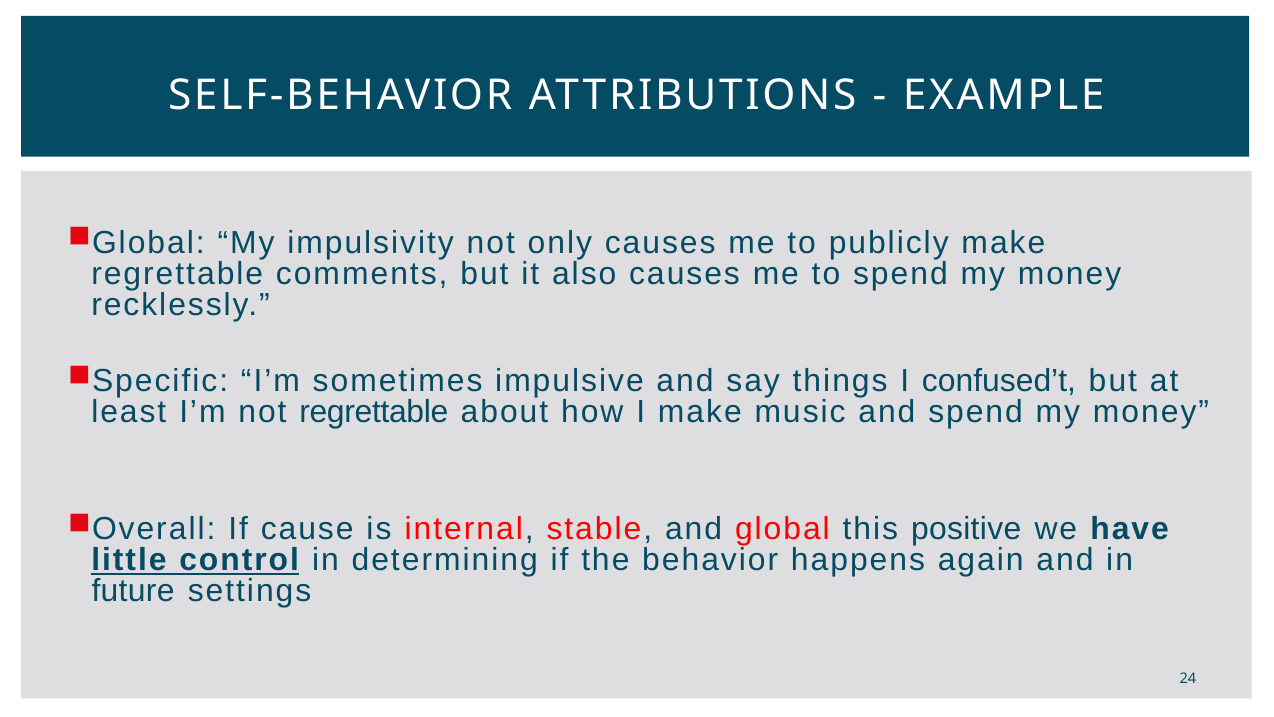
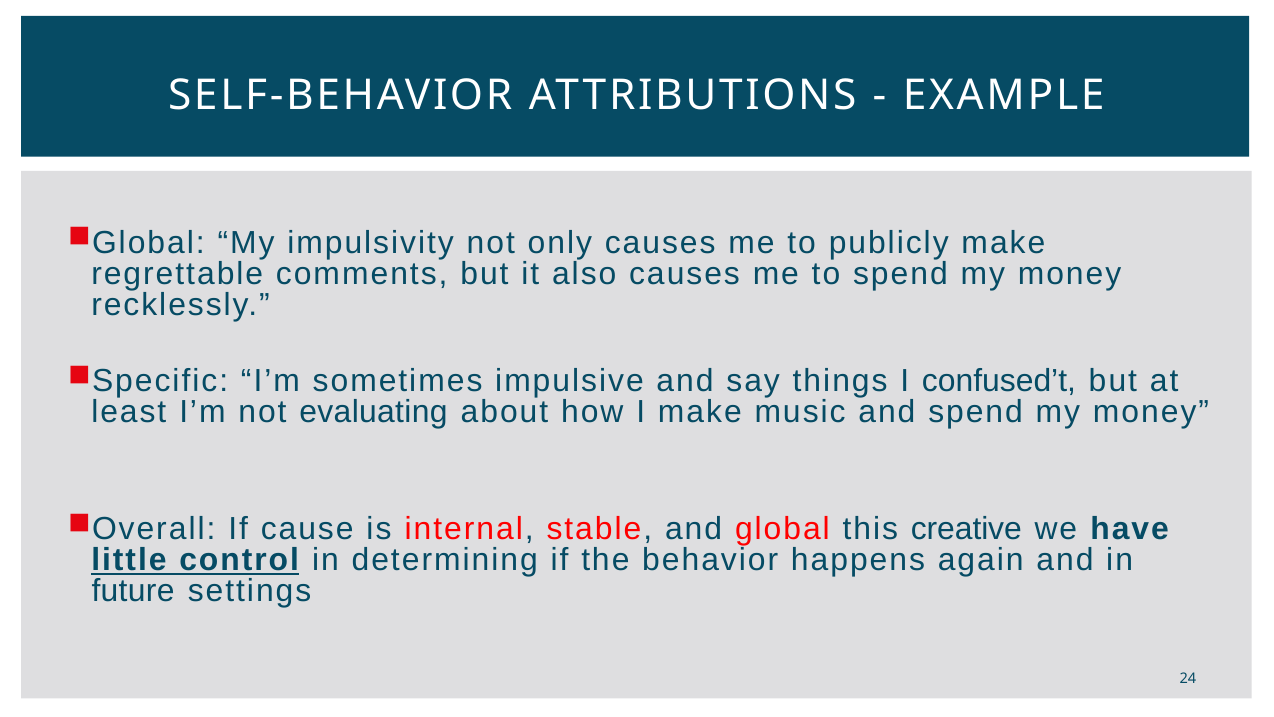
not regrettable: regrettable -> evaluating
positive: positive -> creative
